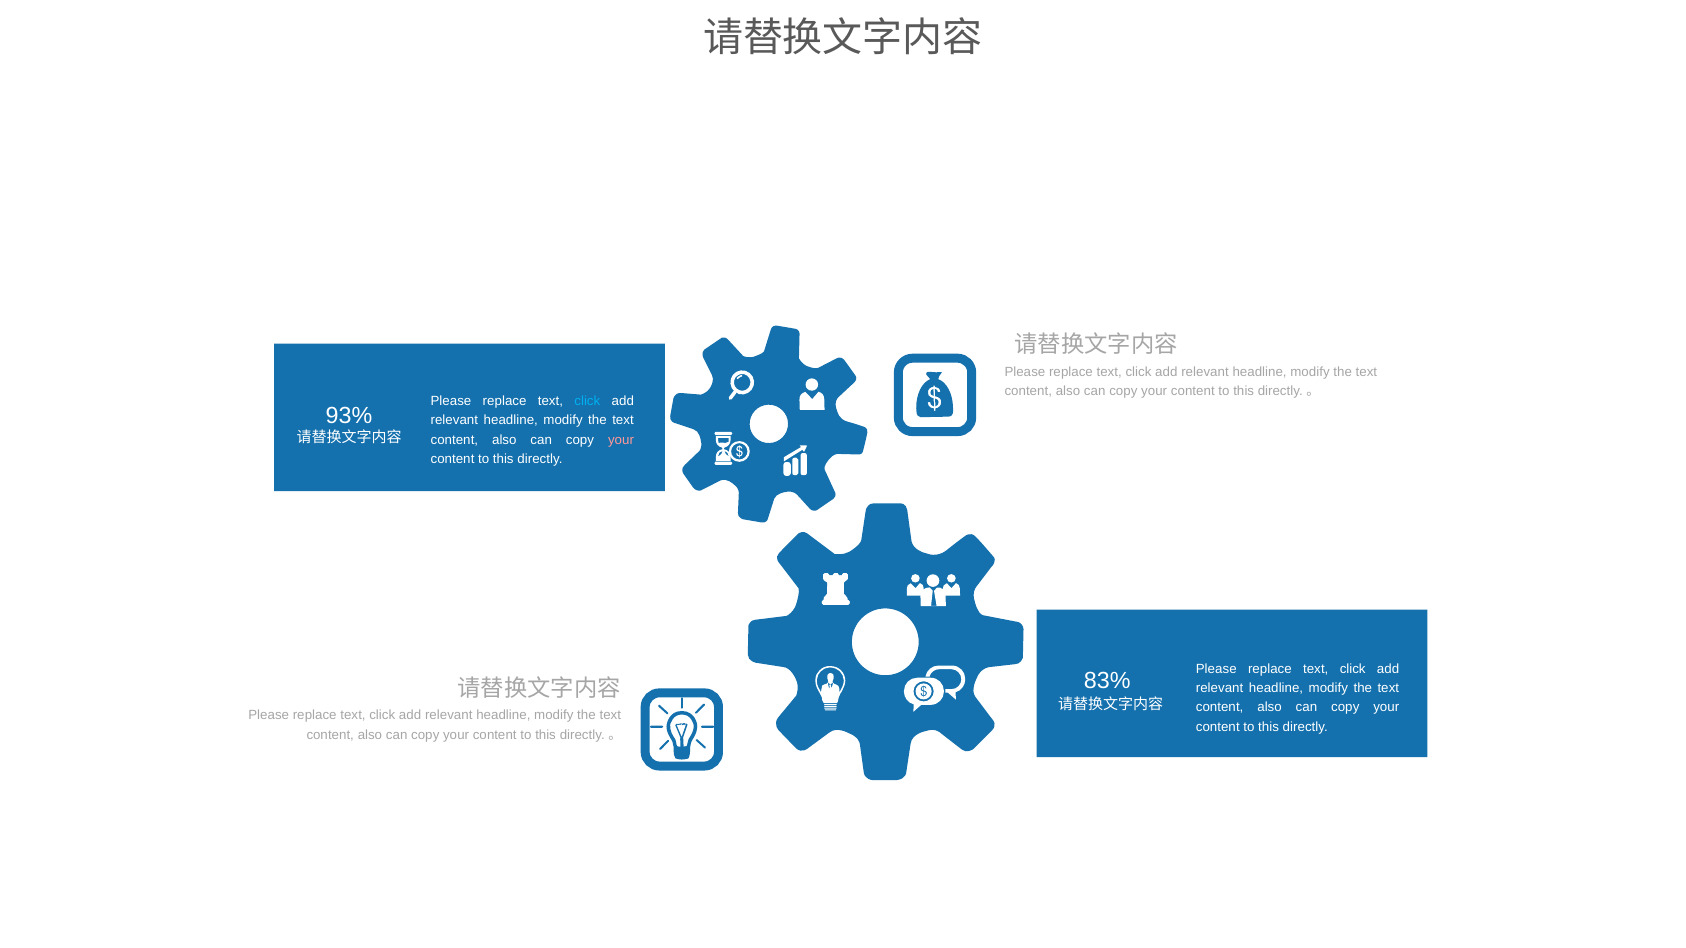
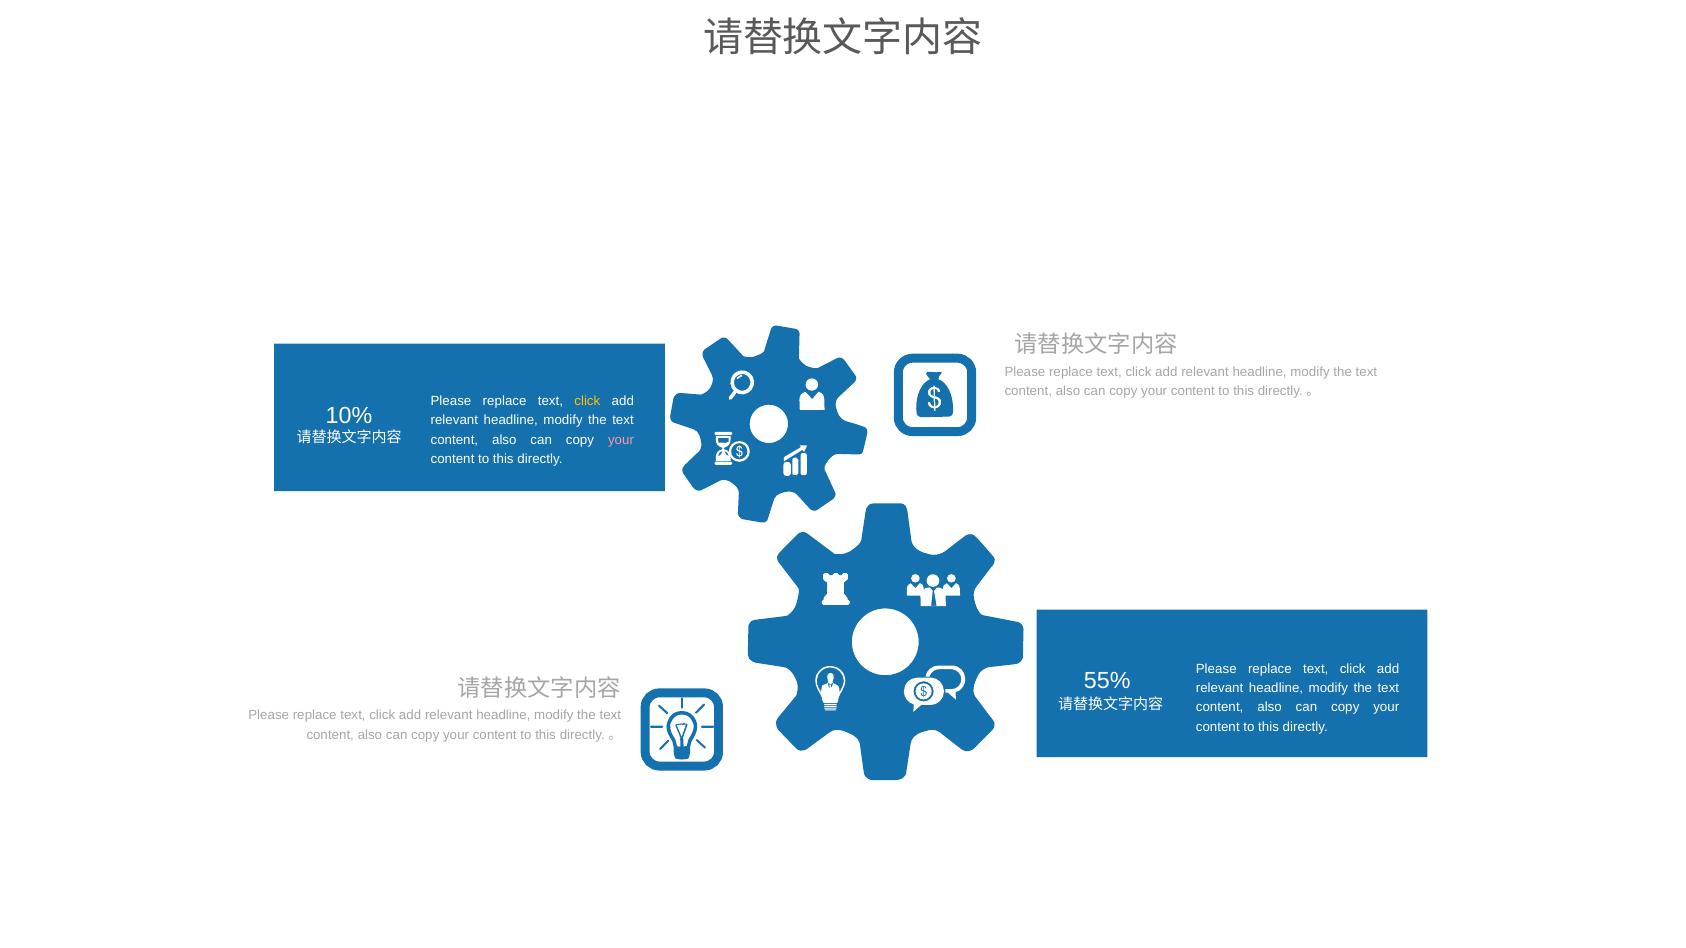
click at (587, 402) colour: light blue -> yellow
93%: 93% -> 10%
83%: 83% -> 55%
